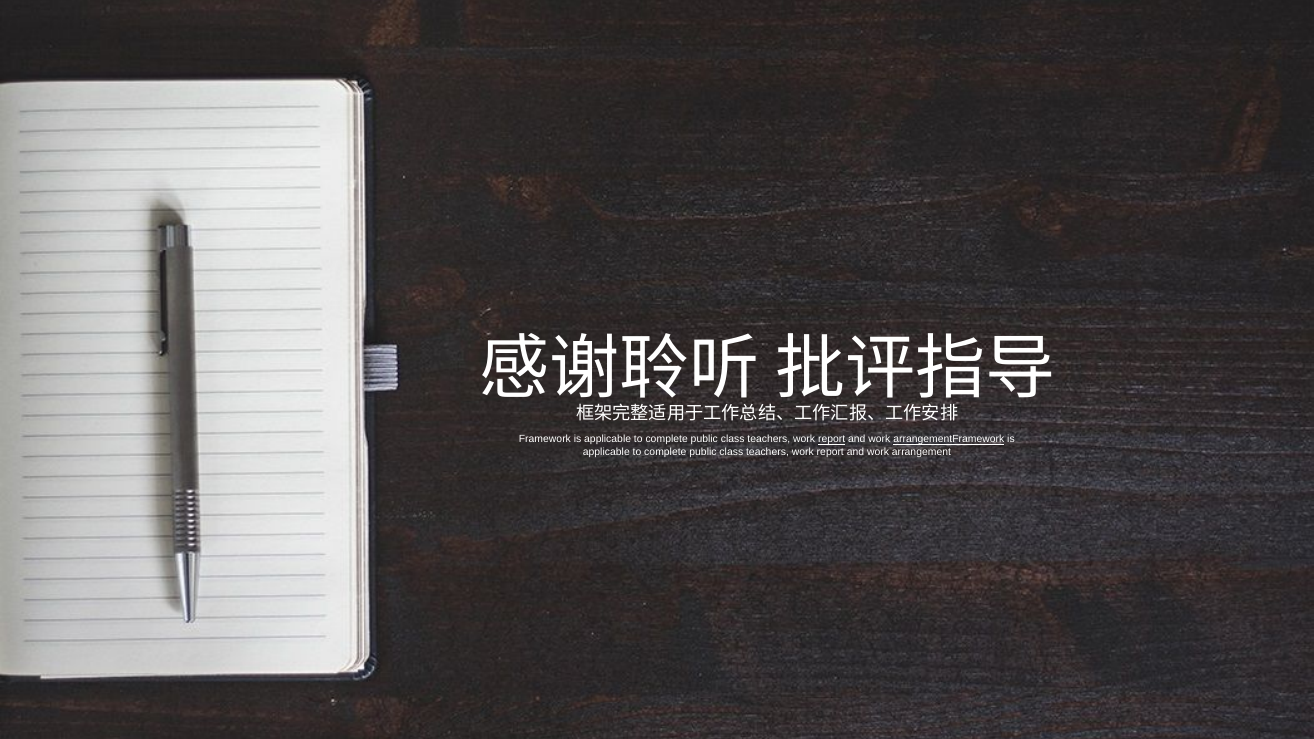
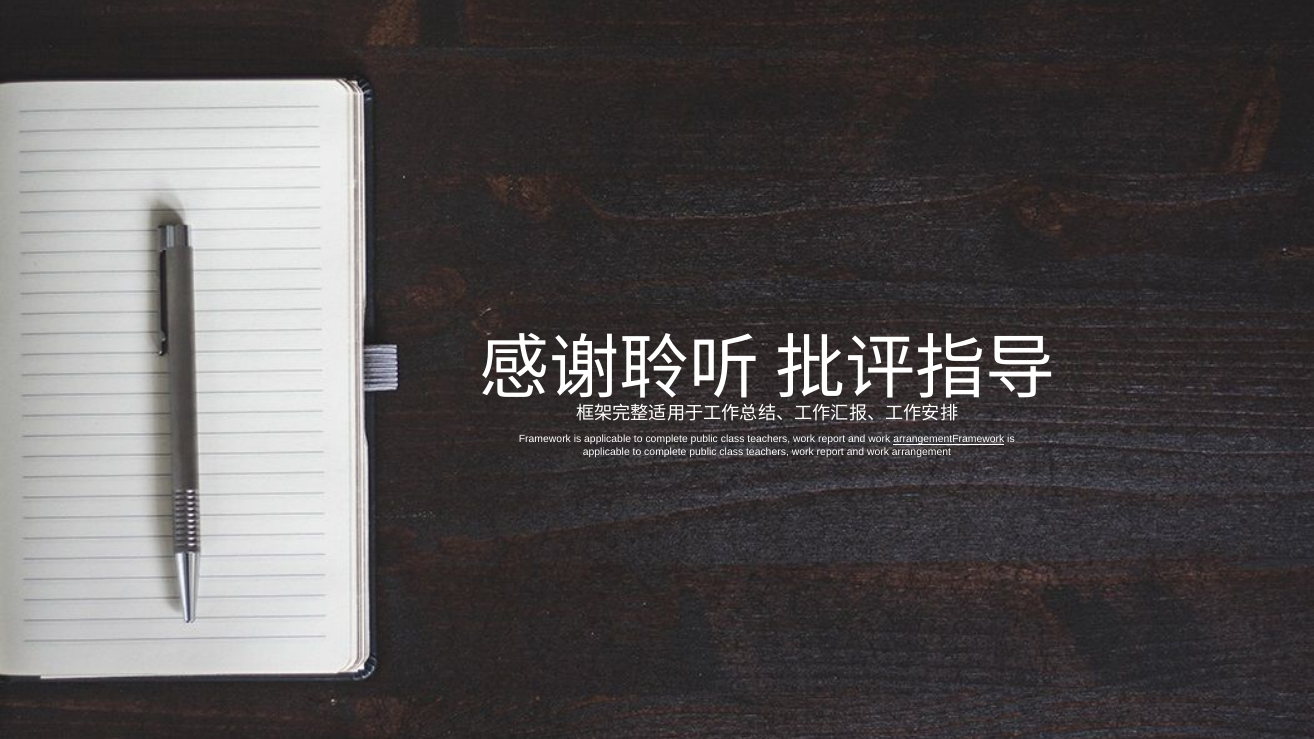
report at (832, 440) underline: present -> none
